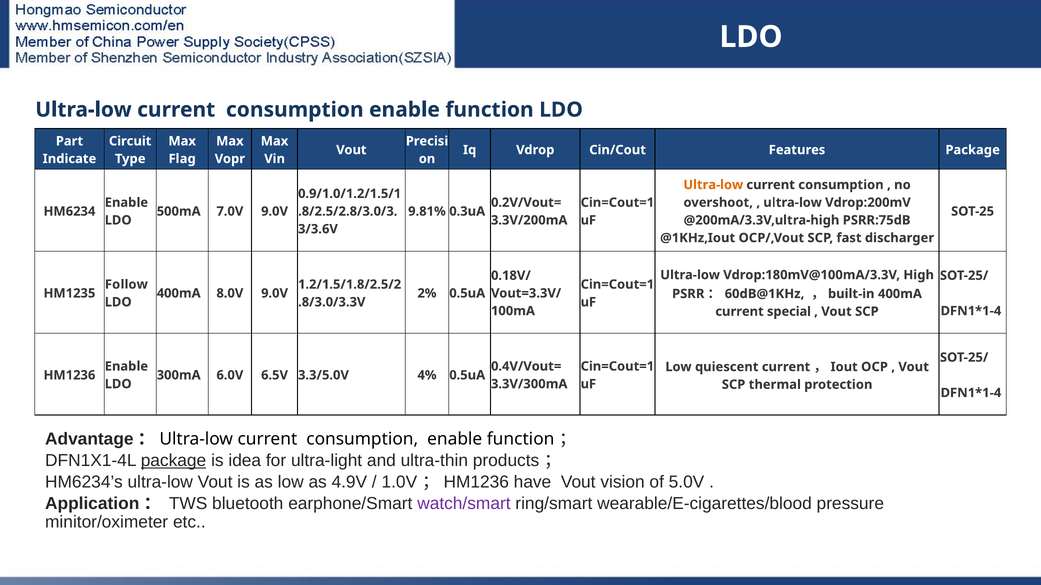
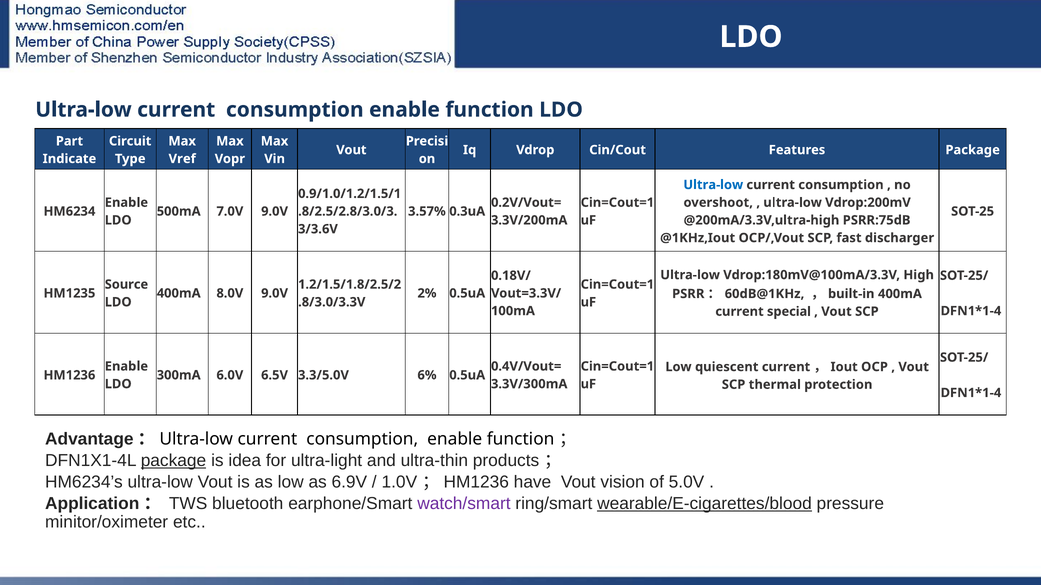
Flag: Flag -> Vref
Ultra-low at (713, 185) colour: orange -> blue
9.81%: 9.81% -> 3.57%
Follow: Follow -> Source
4%: 4% -> 6%
4.9V: 4.9V -> 6.9V
wearable/E-cigarettes/blood underline: none -> present
